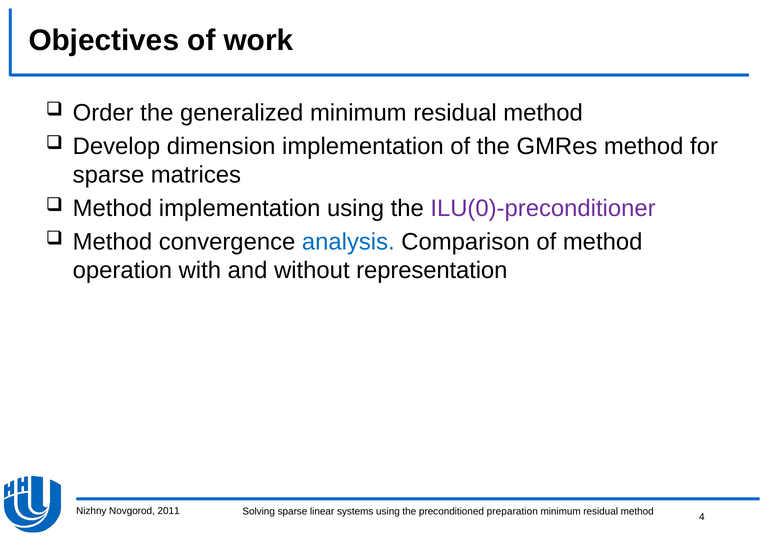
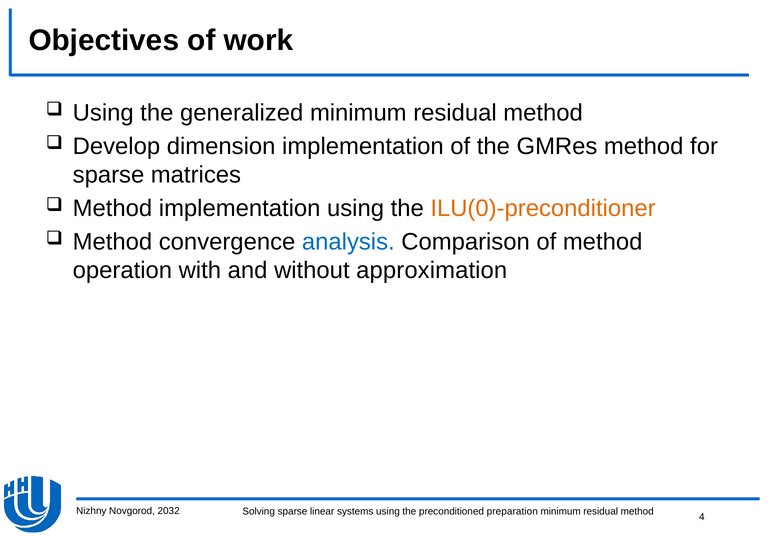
Order at (103, 113): Order -> Using
ILU(0)-preconditioner colour: purple -> orange
representation: representation -> approximation
2011: 2011 -> 2032
